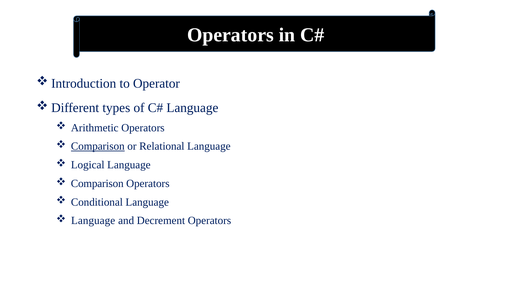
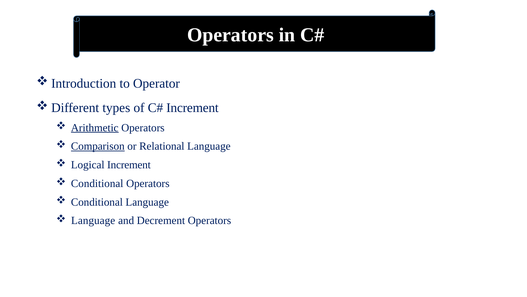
Language at (192, 108): Language -> Increment
Arithmetic underline: none -> present
Logical Language: Language -> Increment
Comparison at (97, 183): Comparison -> Conditional
